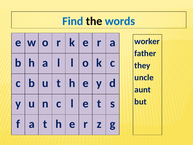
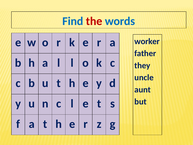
the colour: black -> red
